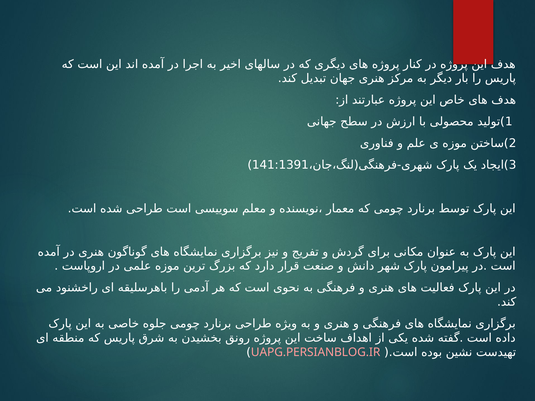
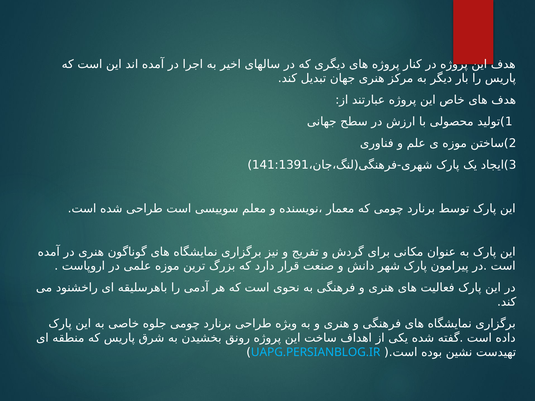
UAPG.PERSIANBLOG.IR colour: pink -> light blue
